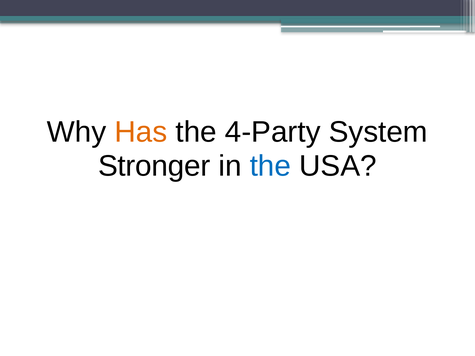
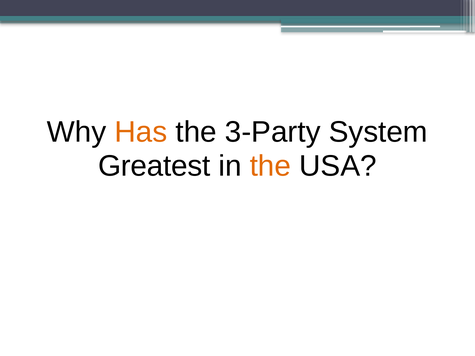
4-Party: 4-Party -> 3-Party
Stronger: Stronger -> Greatest
the at (270, 166) colour: blue -> orange
